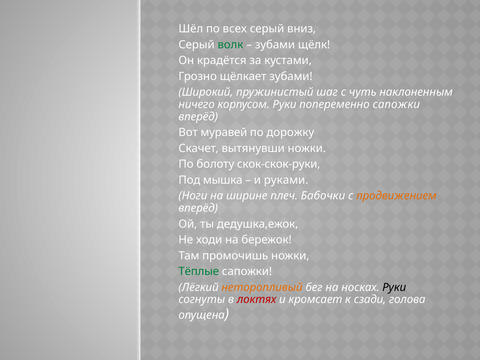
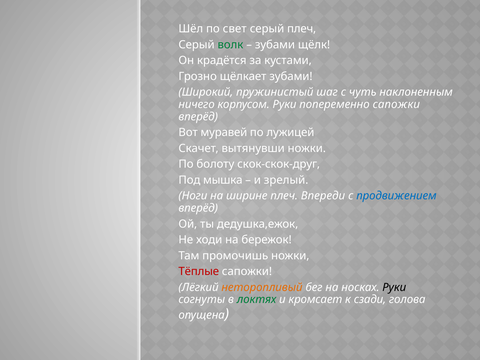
всех: всех -> свет
серый вниз: вниз -> плеч
дорожку: дорожку -> лужицей
скок-скок-руки: скок-скок-руки -> скок-скок-друг
руками: руками -> зрелый
Бабочки: Бабочки -> Впереди
продвижением colour: orange -> blue
Тёплые colour: green -> red
локтях colour: red -> green
